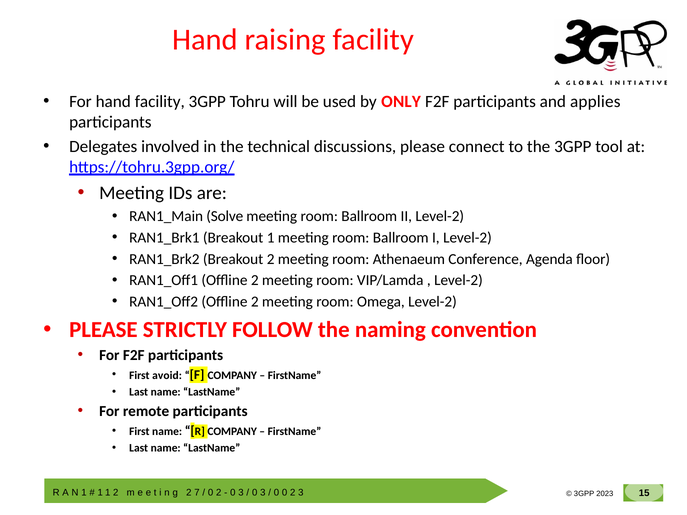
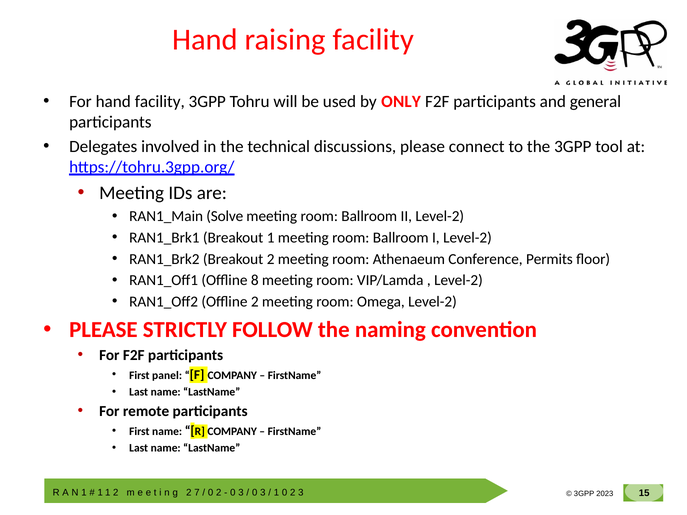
applies: applies -> general
Agenda: Agenda -> Permits
RAN1_Off1 Offline 2: 2 -> 8
avoid: avoid -> panel
0 at (276, 493): 0 -> 1
